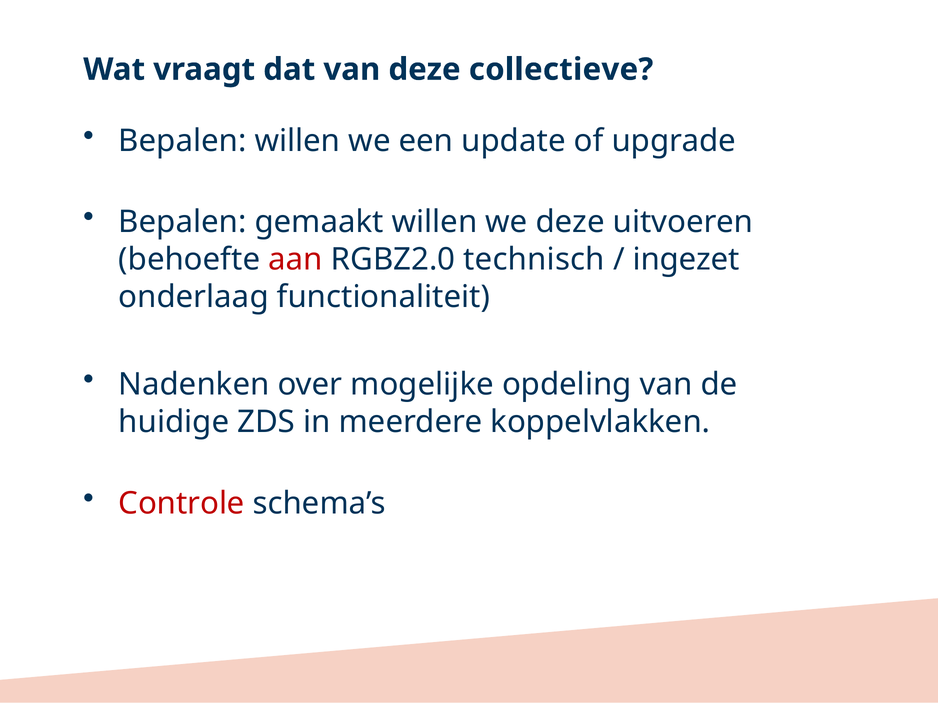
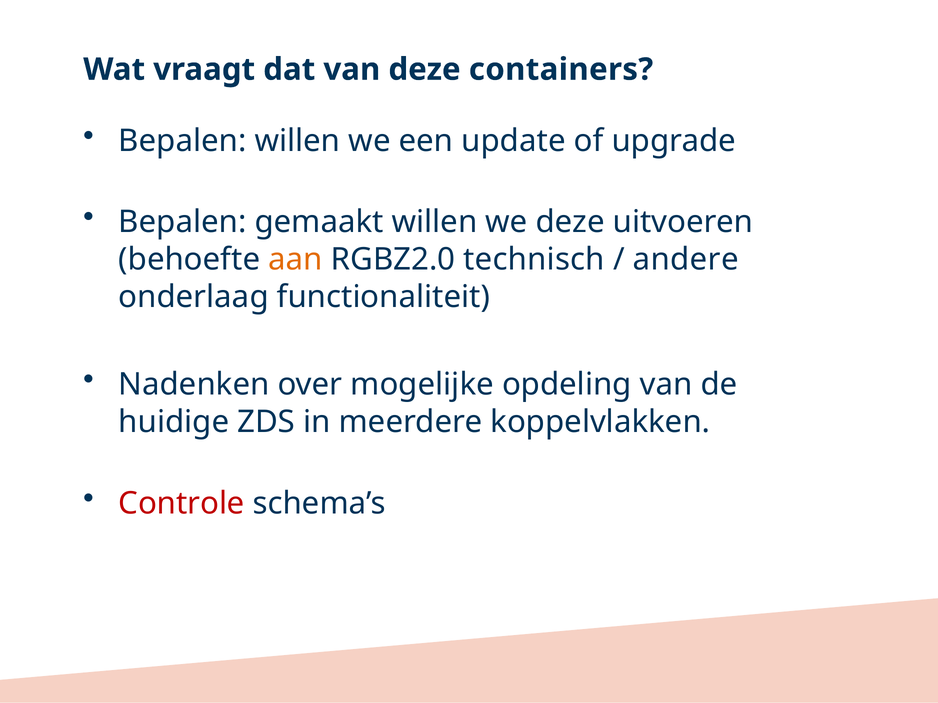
collectieve: collectieve -> containers
aan colour: red -> orange
ingezet: ingezet -> andere
